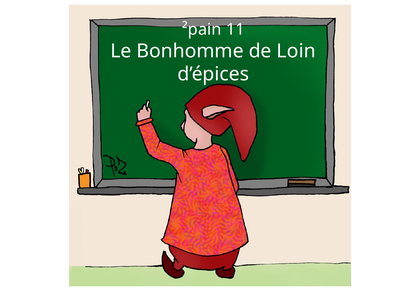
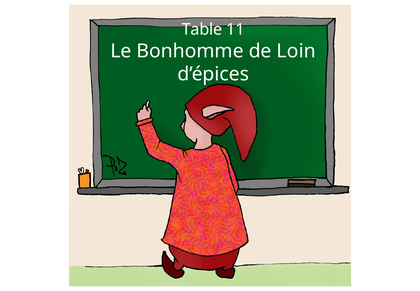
²pain: ²pain -> Table
